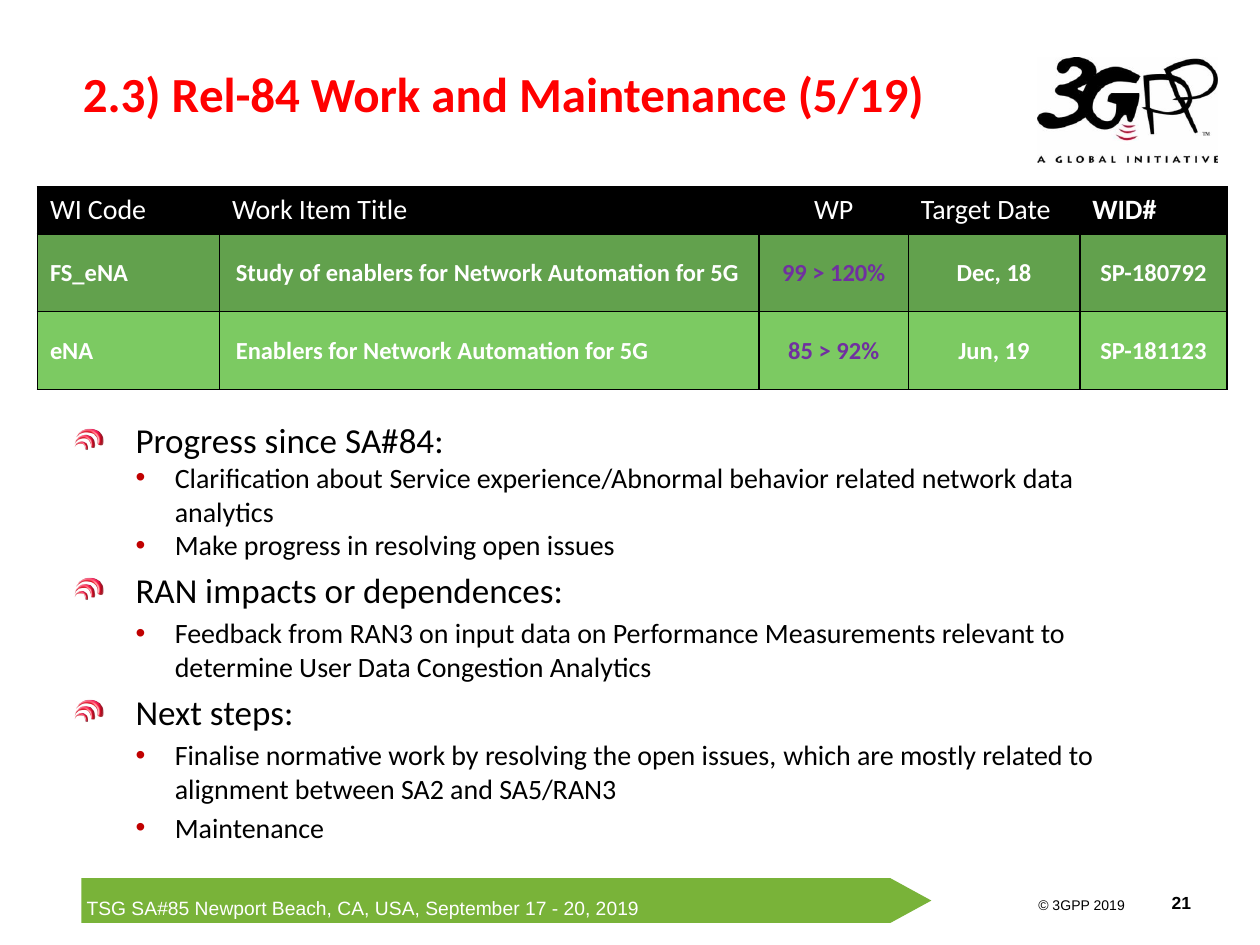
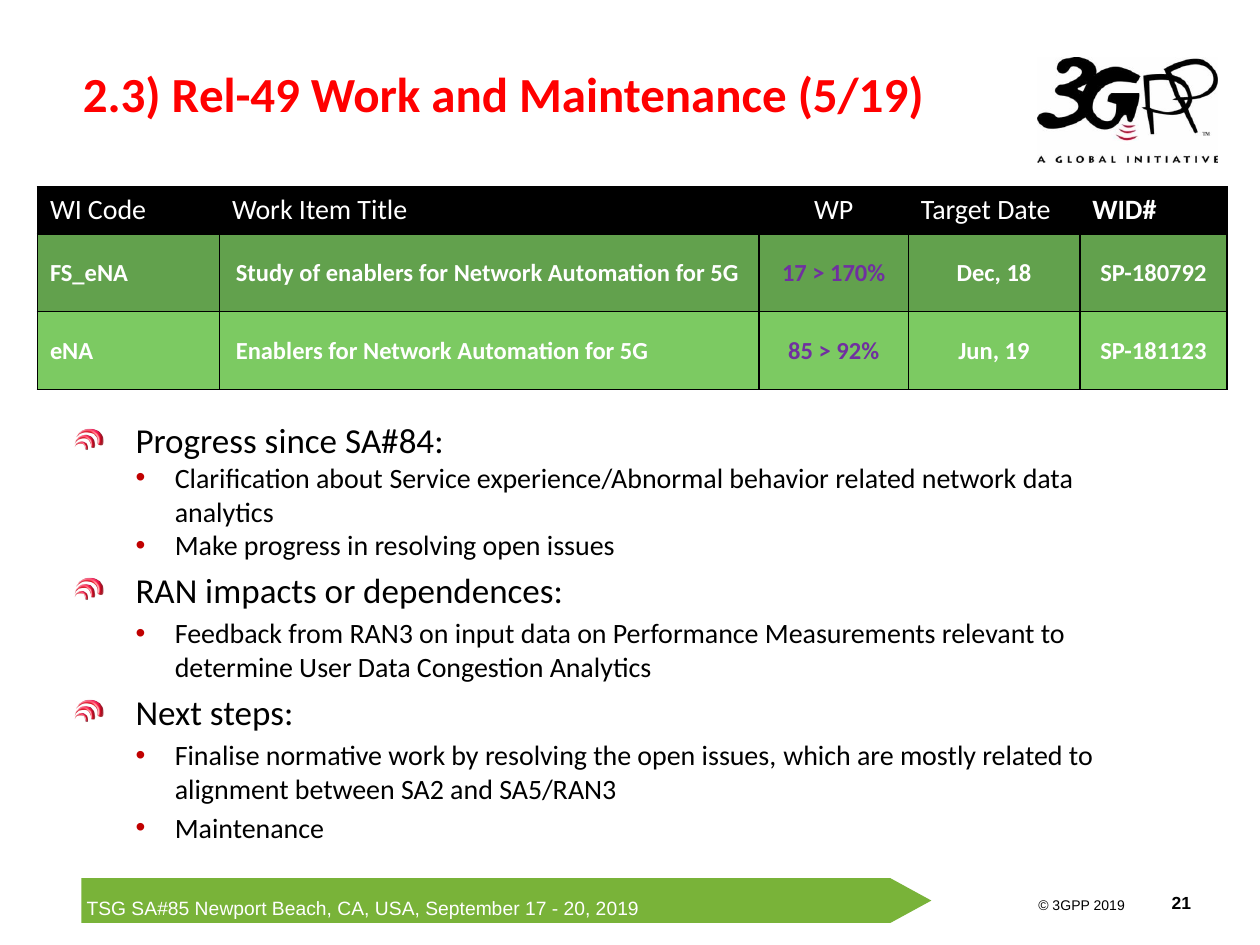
Rel-84: Rel-84 -> Rel-49
5G 99: 99 -> 17
120%: 120% -> 170%
